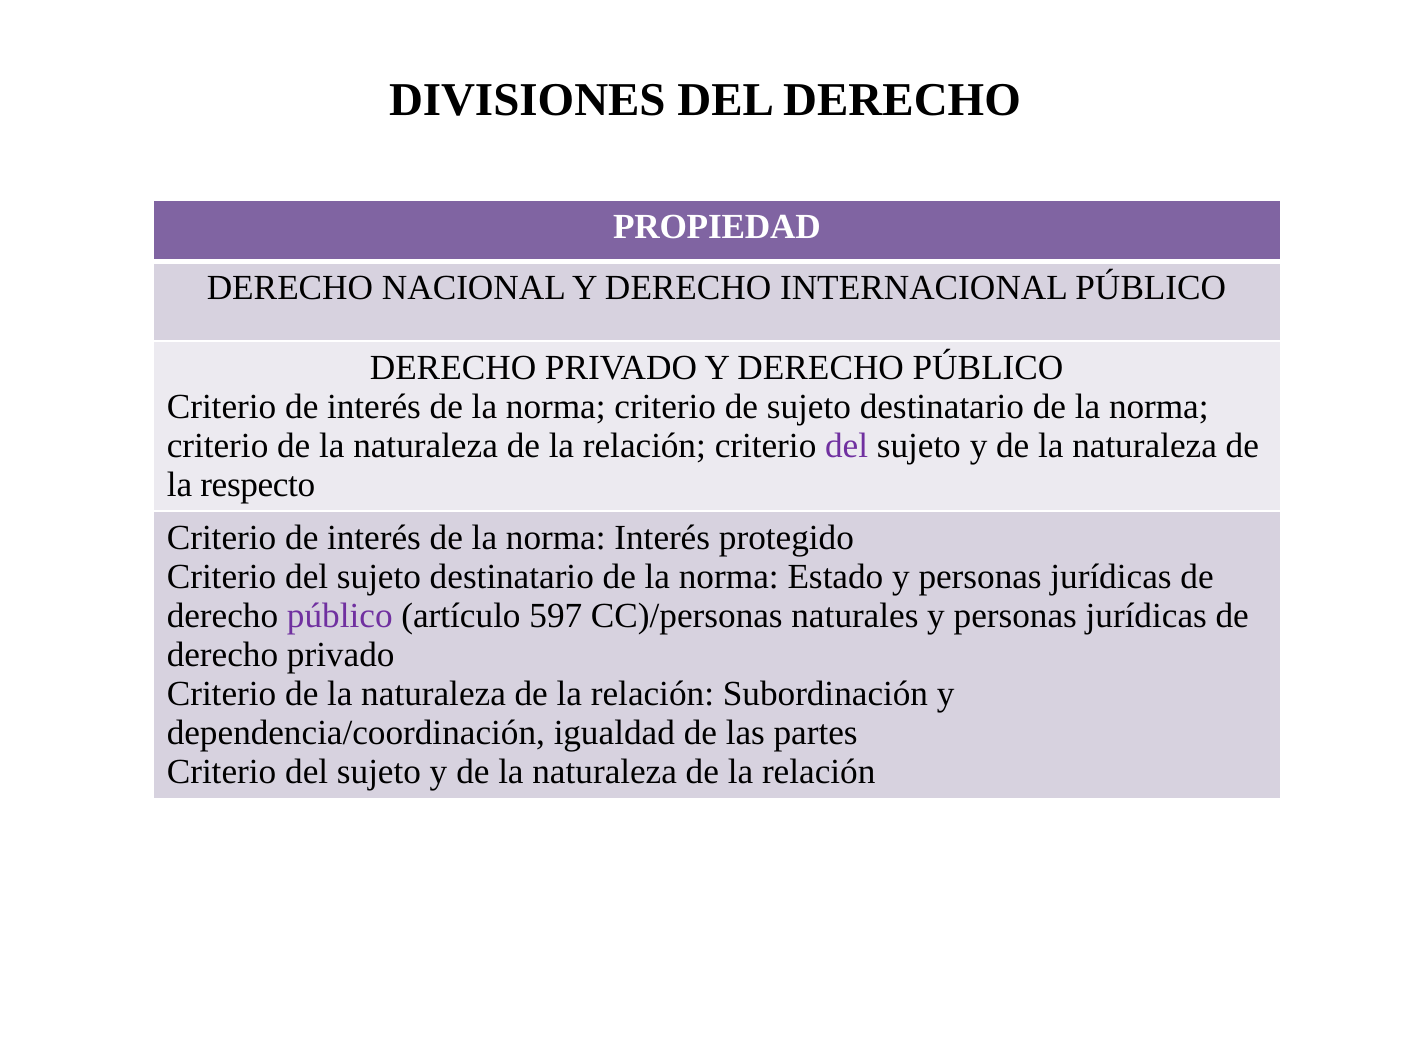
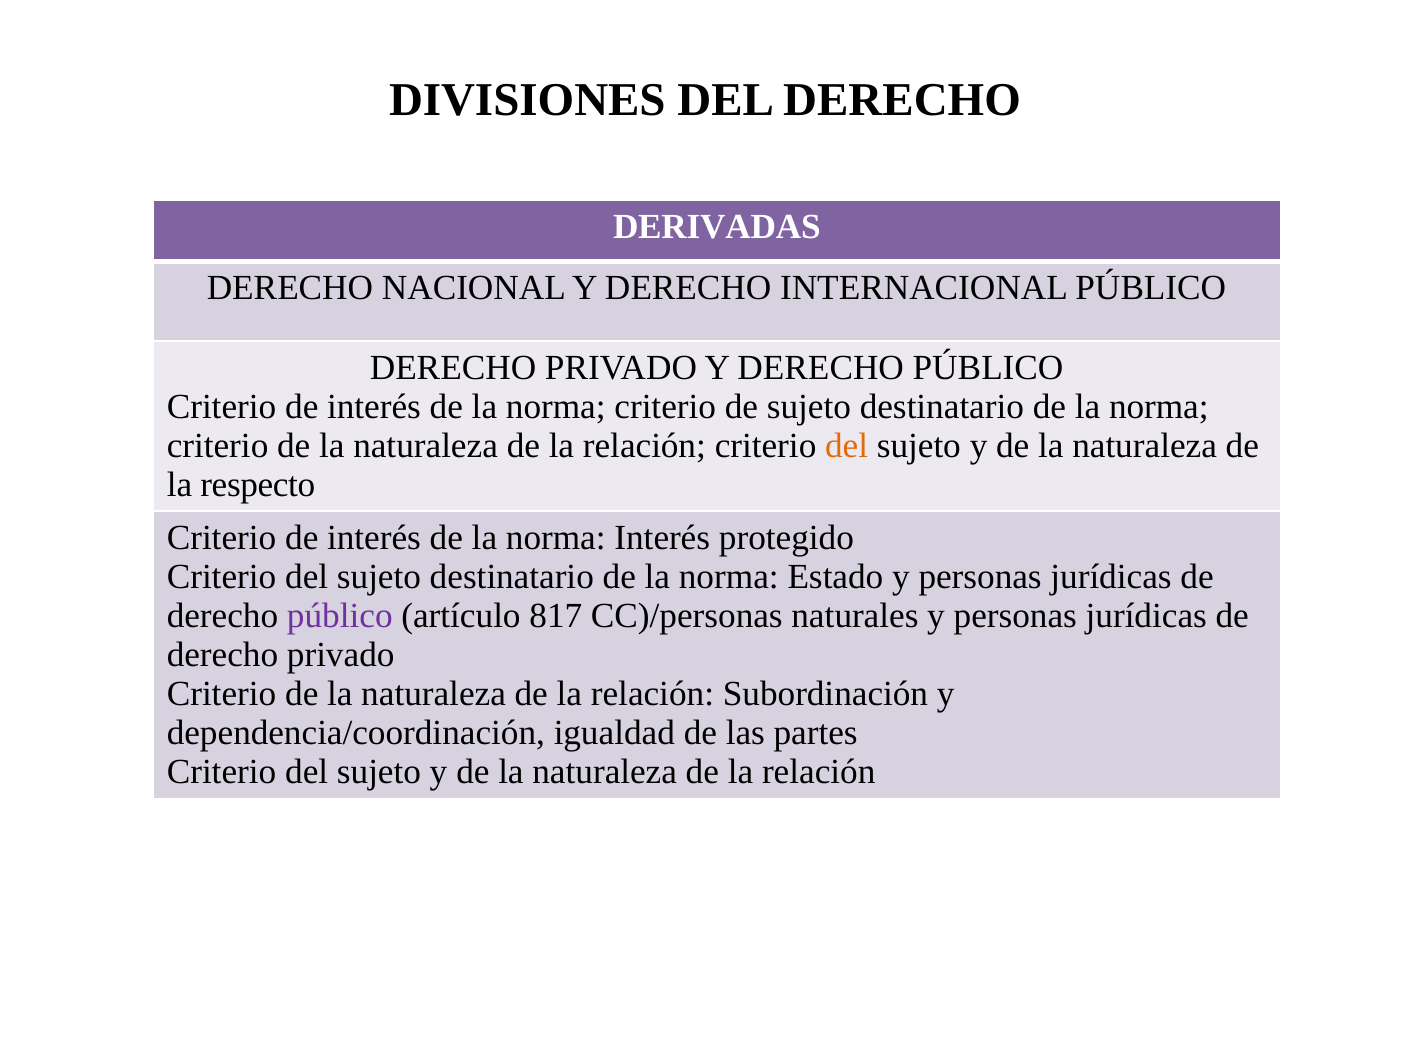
PROPIEDAD: PROPIEDAD -> DERIVADAS
del at (847, 446) colour: purple -> orange
597: 597 -> 817
